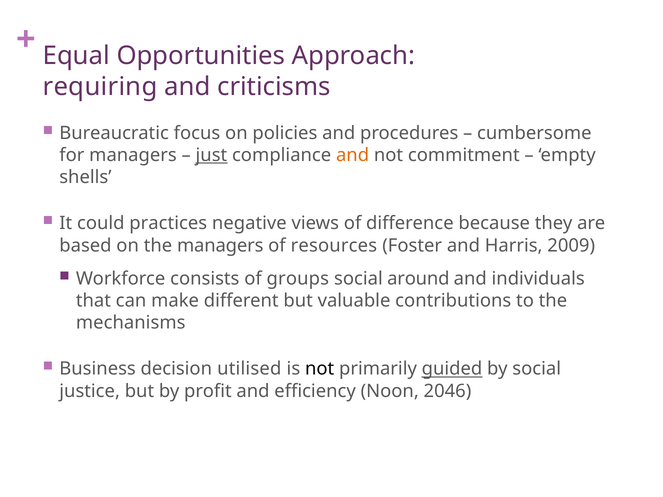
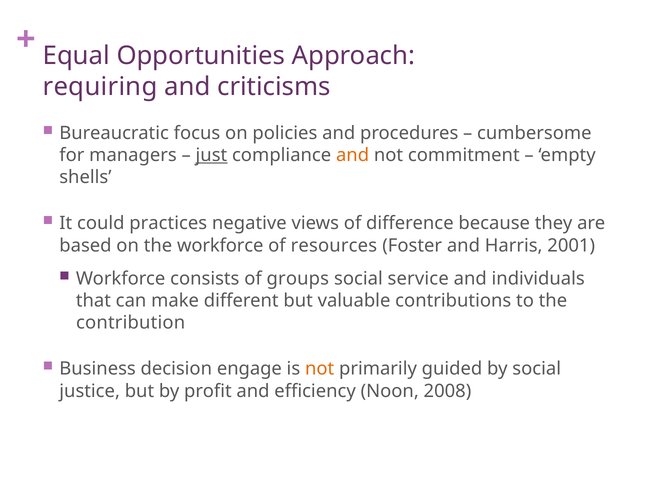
the managers: managers -> workforce
2009: 2009 -> 2001
around: around -> service
mechanisms: mechanisms -> contribution
utilised: utilised -> engage
not at (320, 369) colour: black -> orange
guided underline: present -> none
2046: 2046 -> 2008
